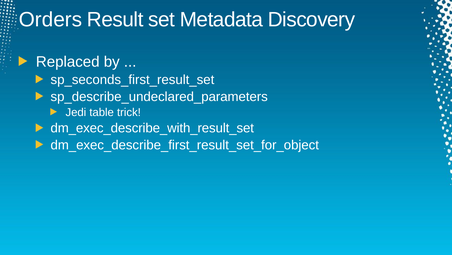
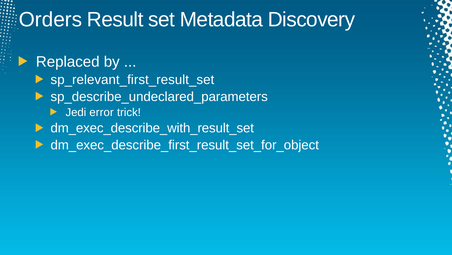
sp_seconds_first_result_set: sp_seconds_first_result_set -> sp_relevant_first_result_set
table: table -> error
